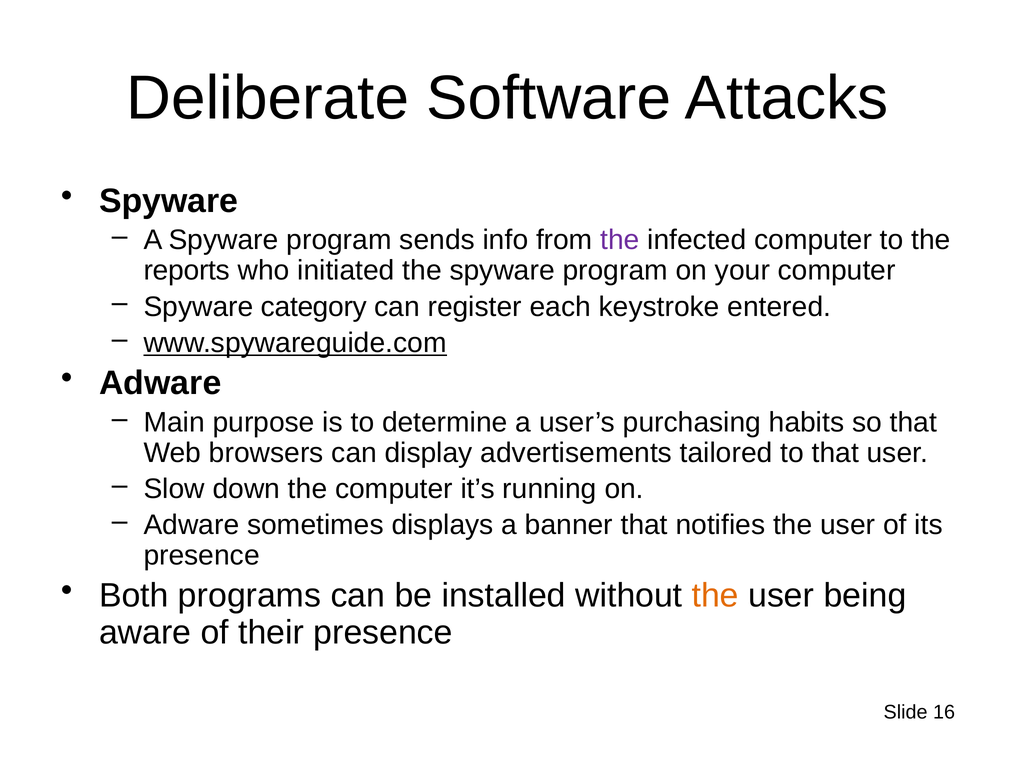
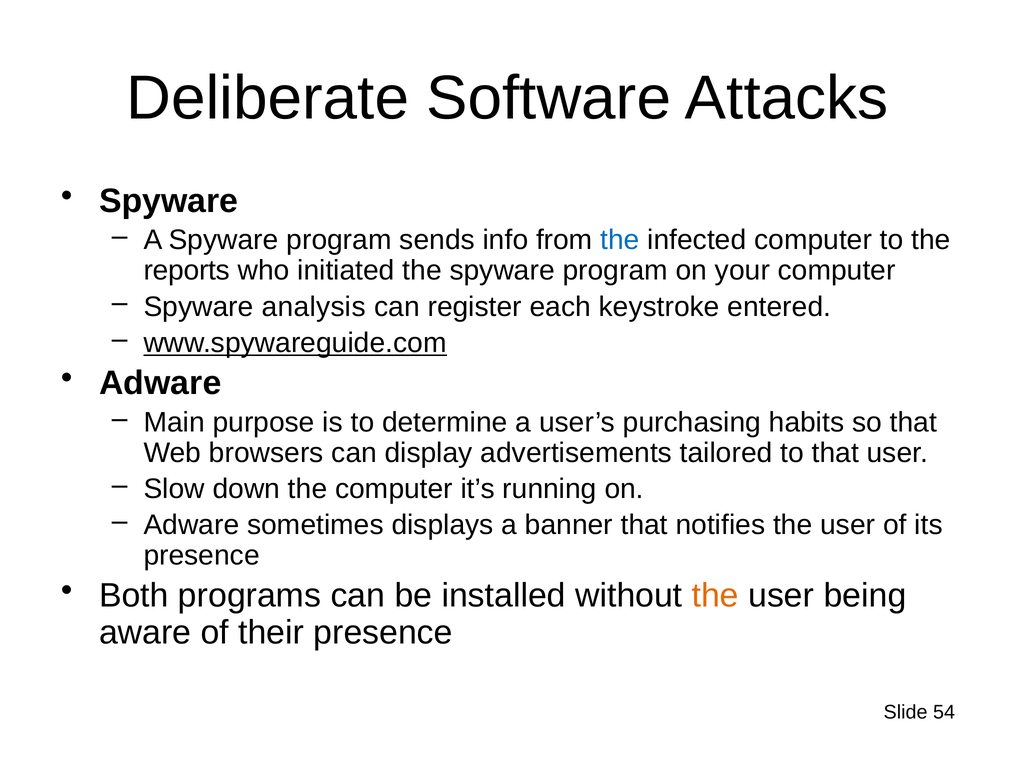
the at (620, 240) colour: purple -> blue
category: category -> analysis
16: 16 -> 54
